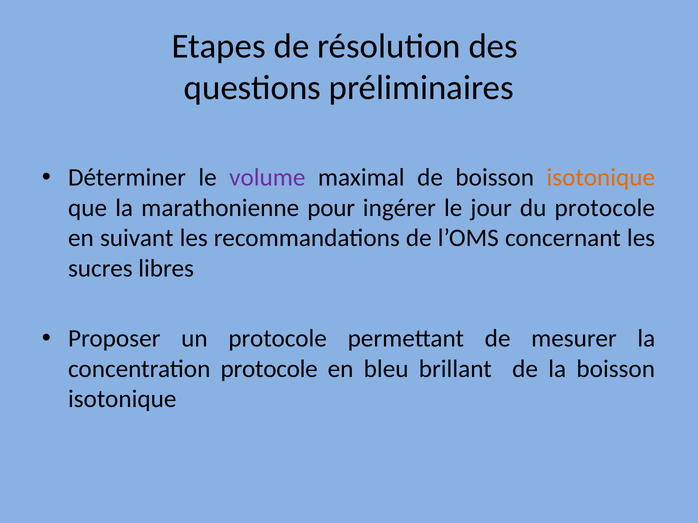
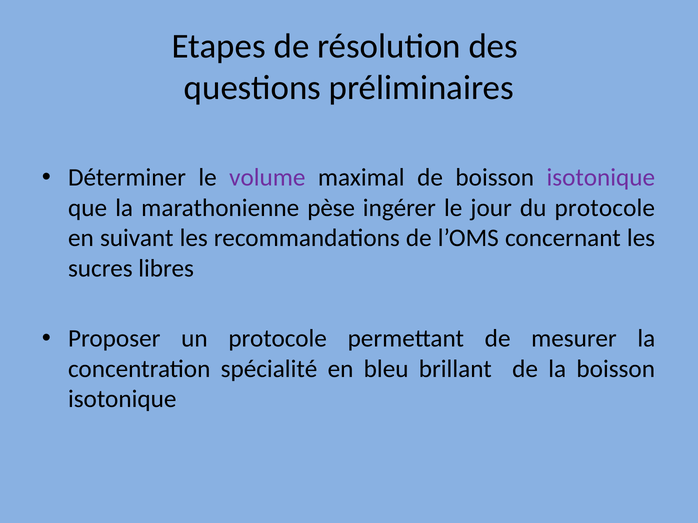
isotonique at (601, 178) colour: orange -> purple
pour: pour -> pèse
concentration protocole: protocole -> spécialité
